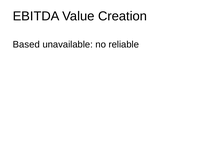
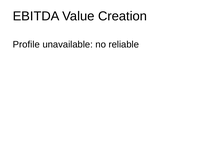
Based: Based -> Profile
